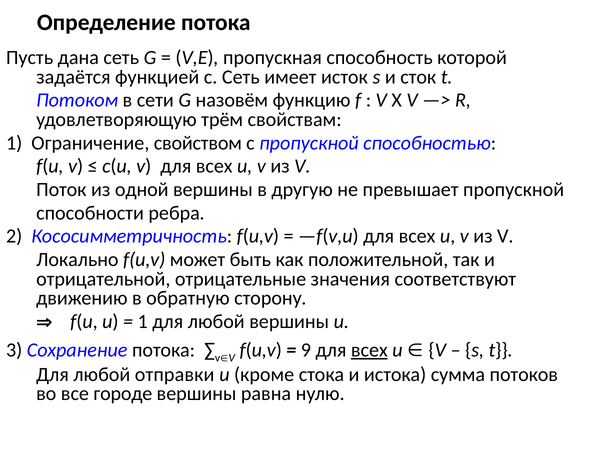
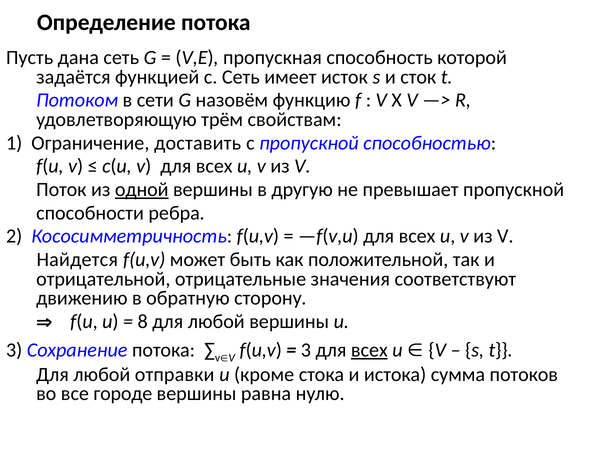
свойством: свойством -> доставить
одной underline: none -> present
Локально: Локально -> Найдется
1 at (143, 321): 1 -> 8
9 at (306, 349): 9 -> 3
